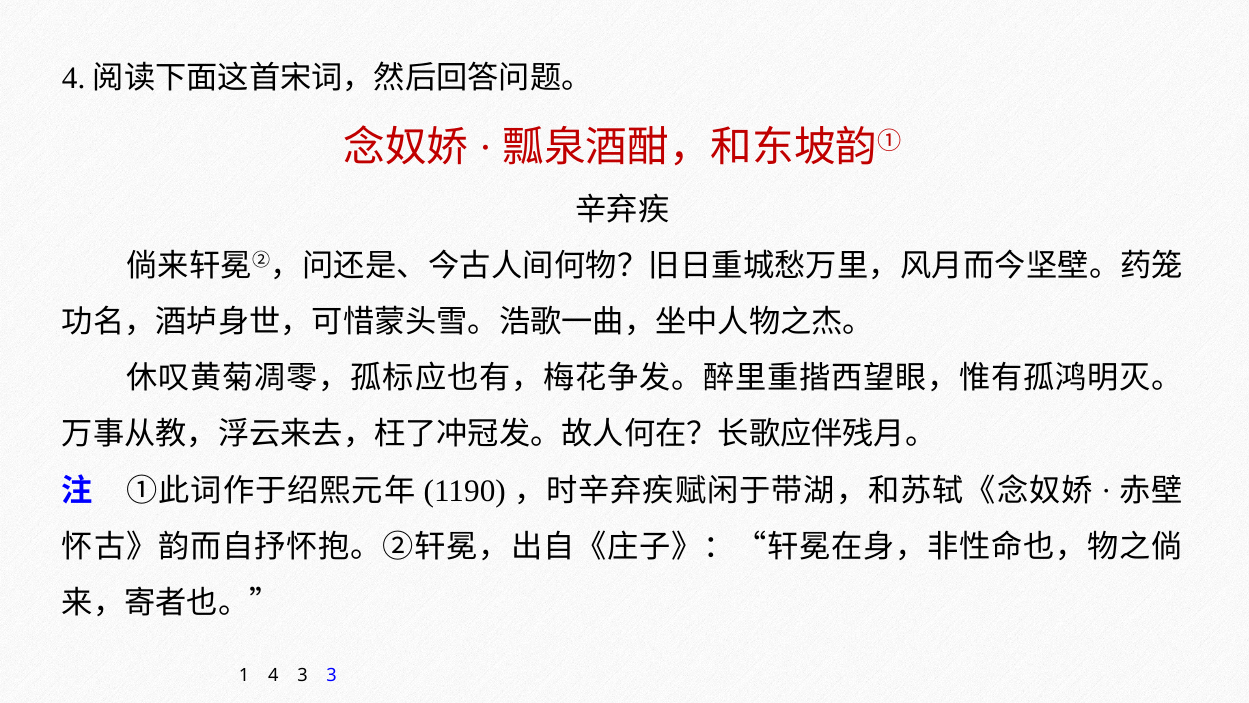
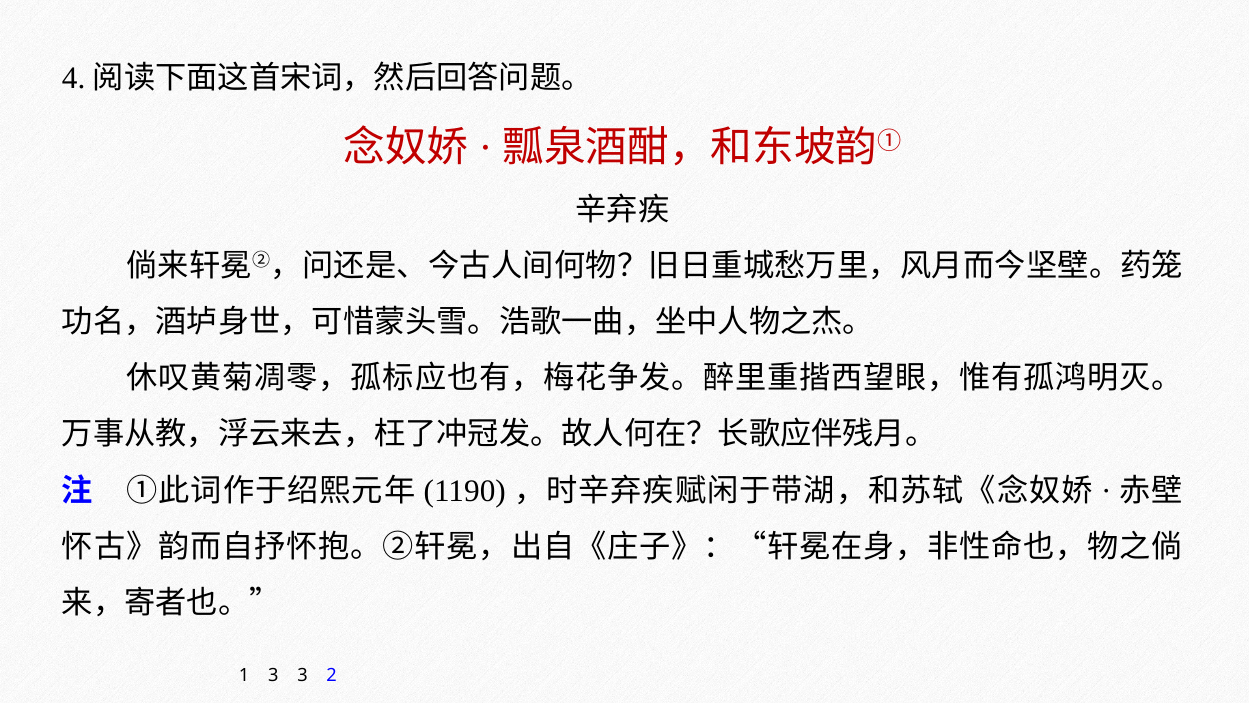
1 4: 4 -> 3
3 3: 3 -> 2
